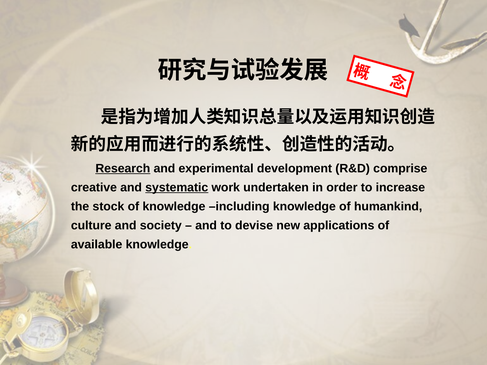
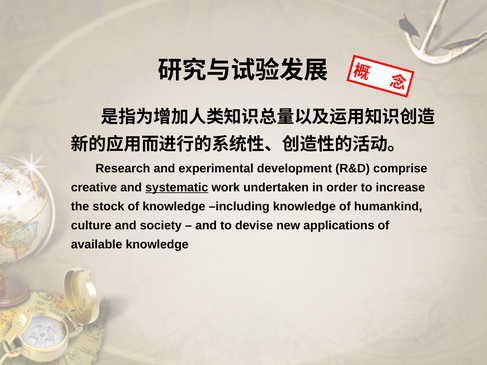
Research underline: present -> none
